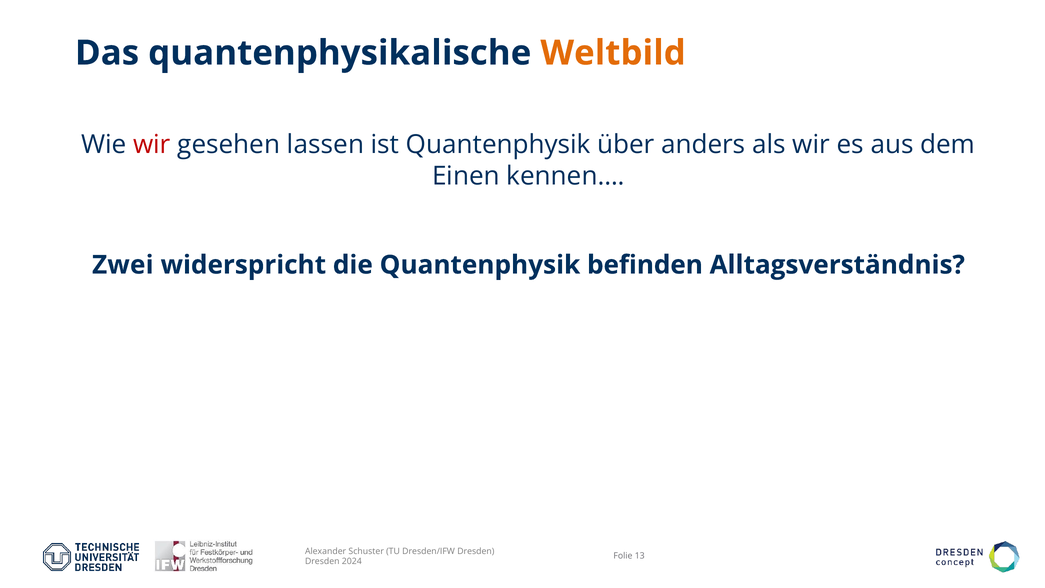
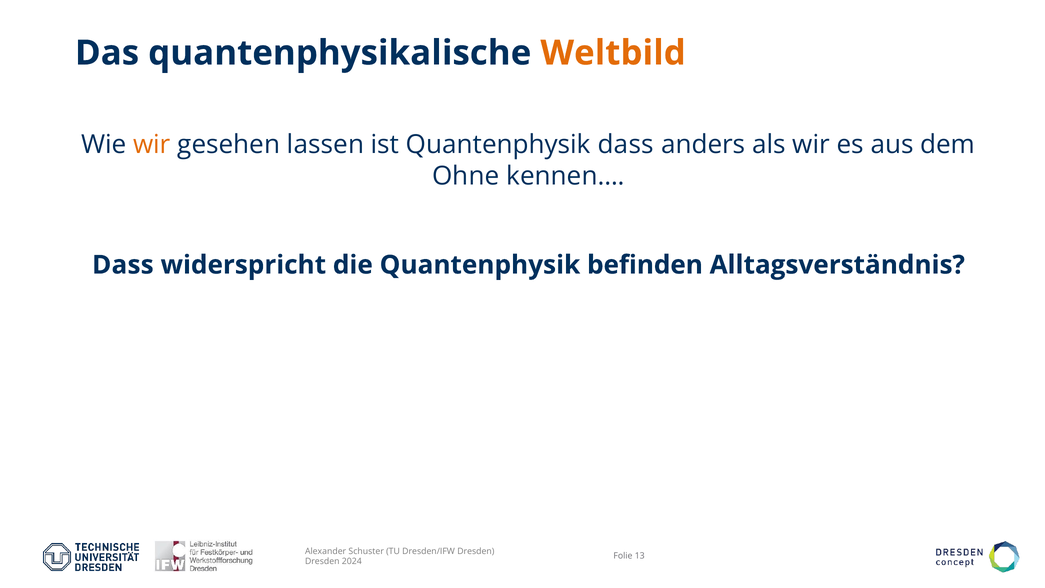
wir at (152, 145) colour: red -> orange
Quantenphysik über: über -> dass
Einen: Einen -> Ohne
Zwei at (123, 265): Zwei -> Dass
